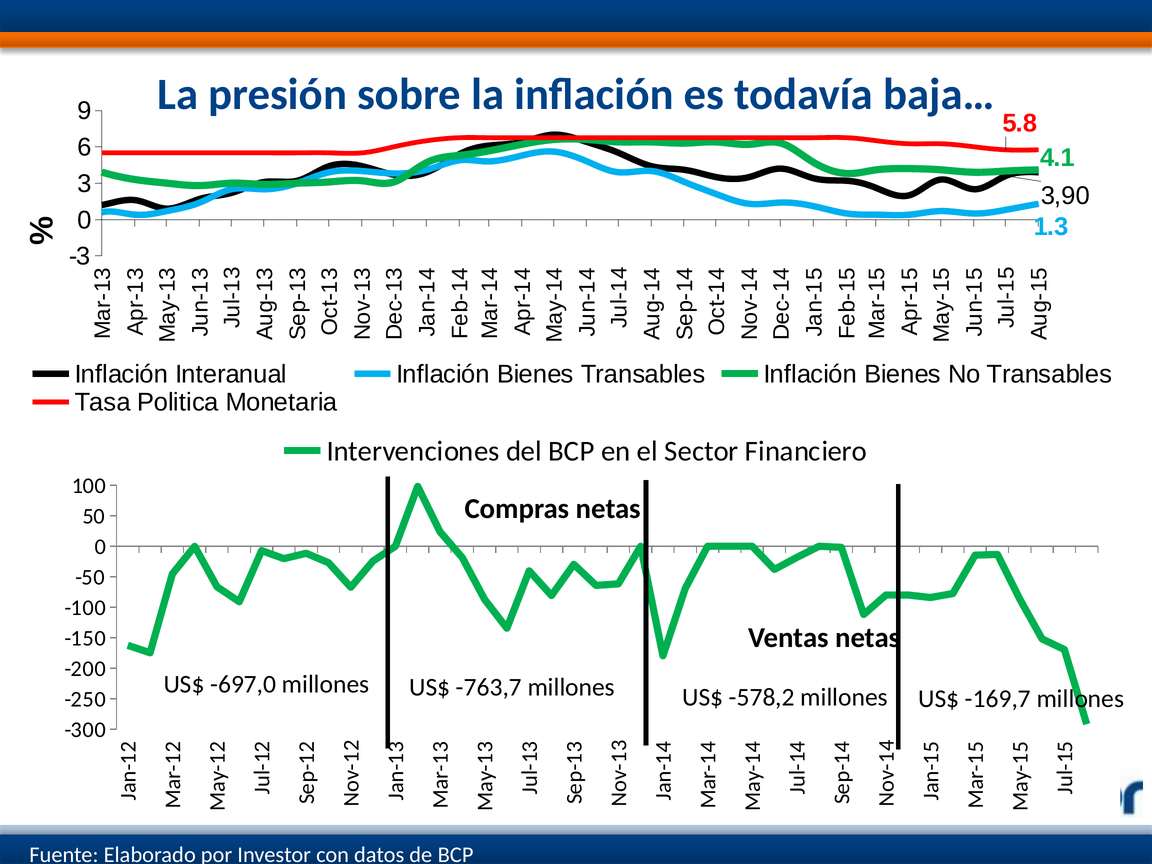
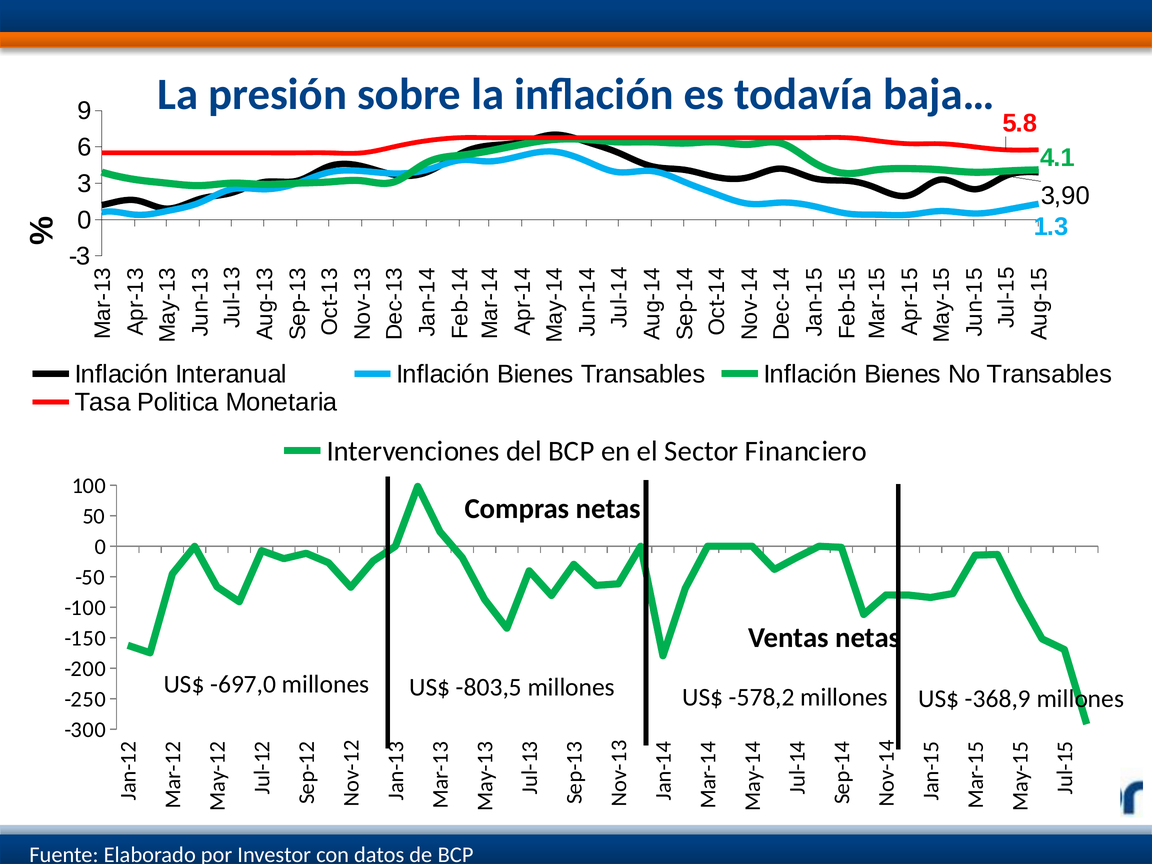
-763,7: -763,7 -> -803,5
-169,7: -169,7 -> -368,9
